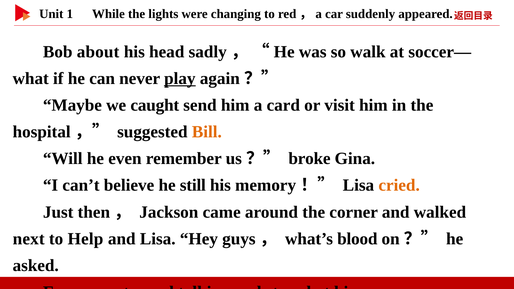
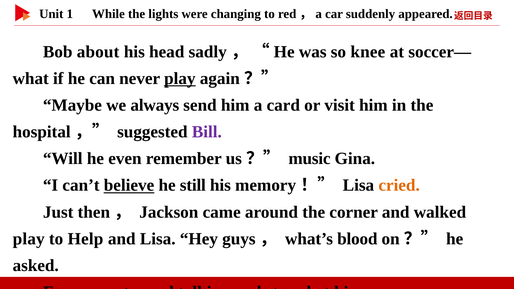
walk: walk -> knee
caught: caught -> always
Bill colour: orange -> purple
broke: broke -> music
believe underline: none -> present
next at (29, 239): next -> play
